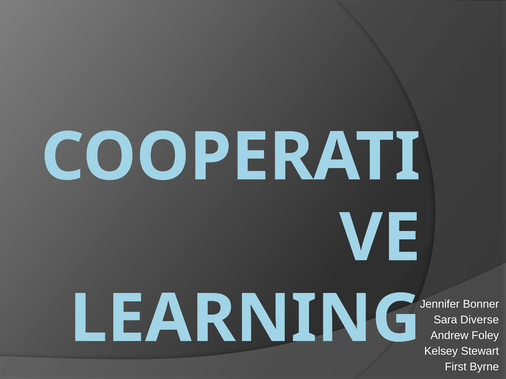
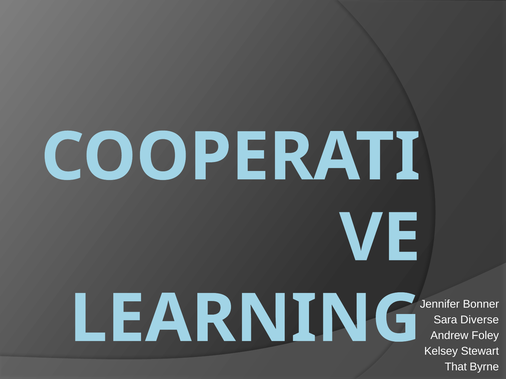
First: First -> That
